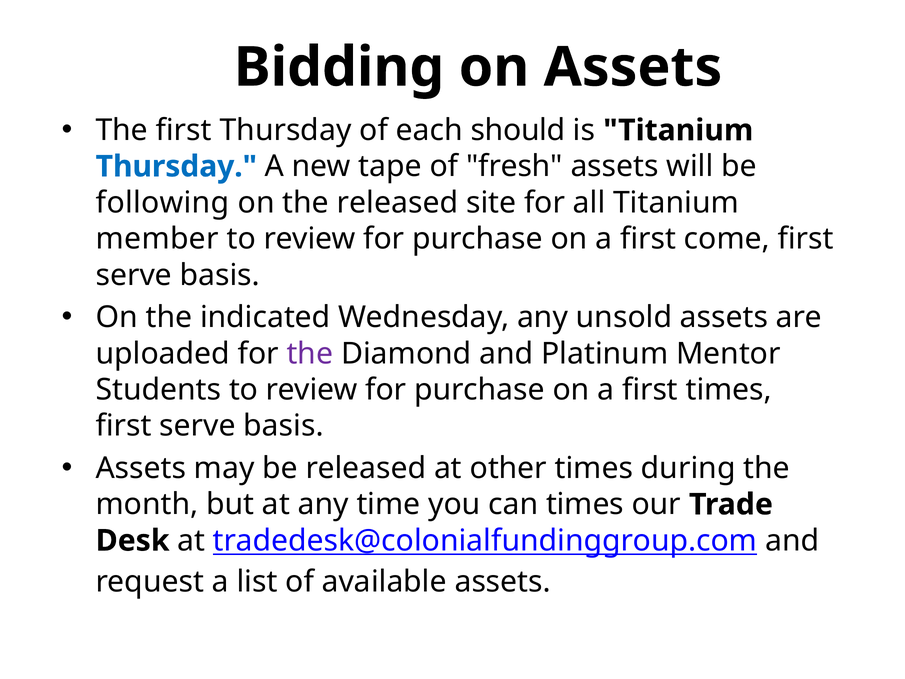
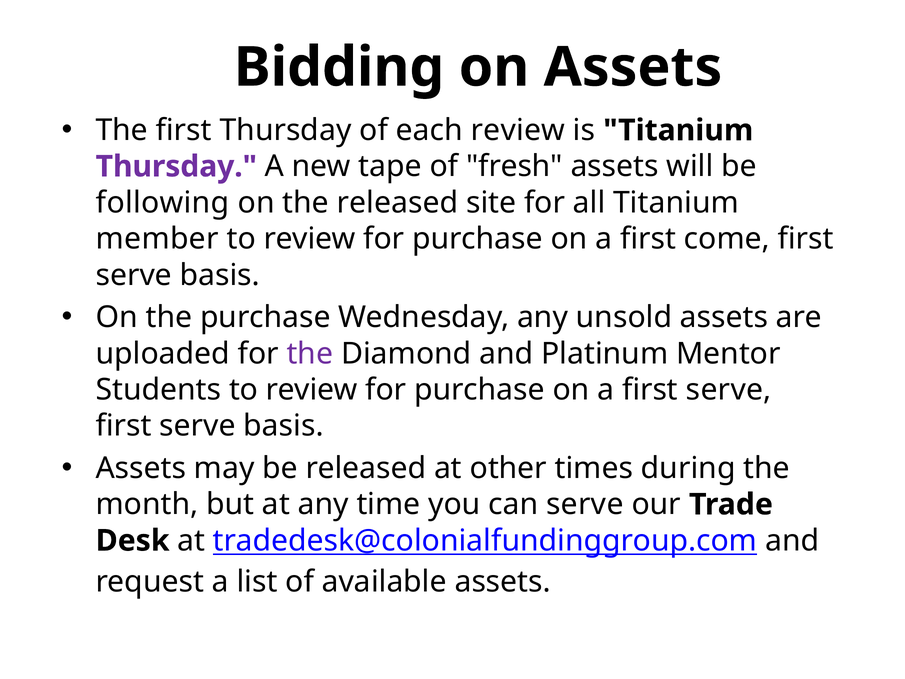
each should: should -> review
Thursday at (176, 166) colour: blue -> purple
the indicated: indicated -> purchase
a first times: times -> serve
can times: times -> serve
